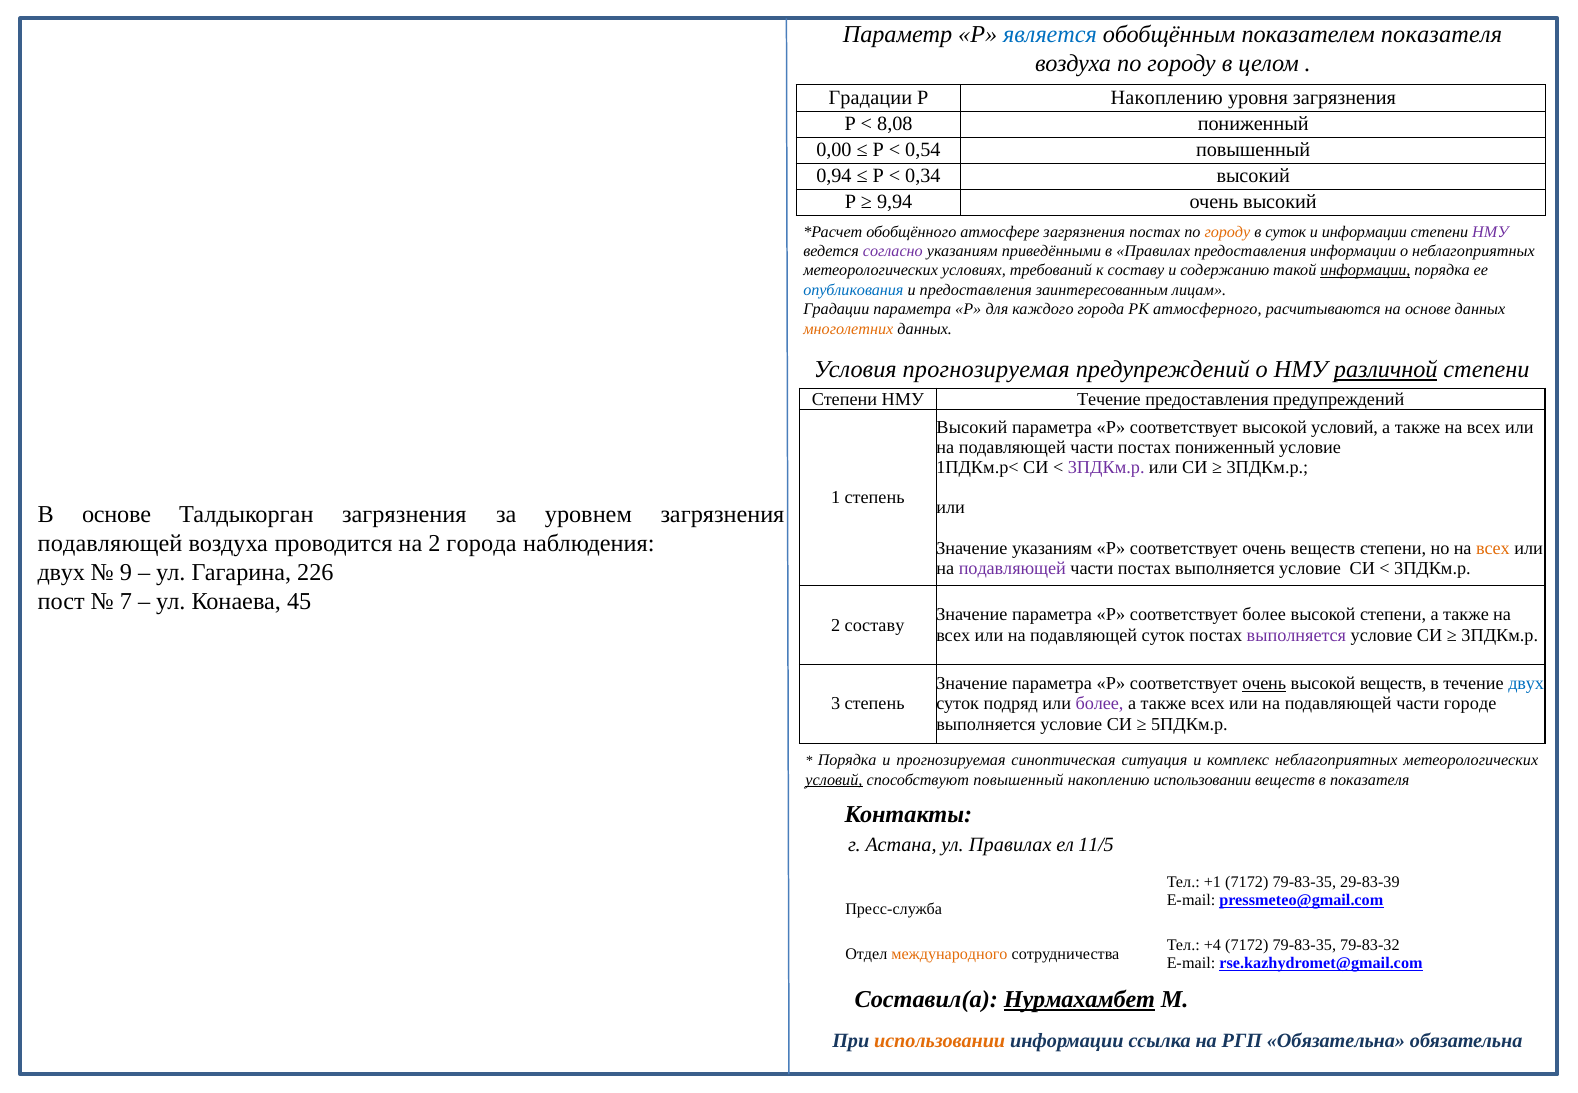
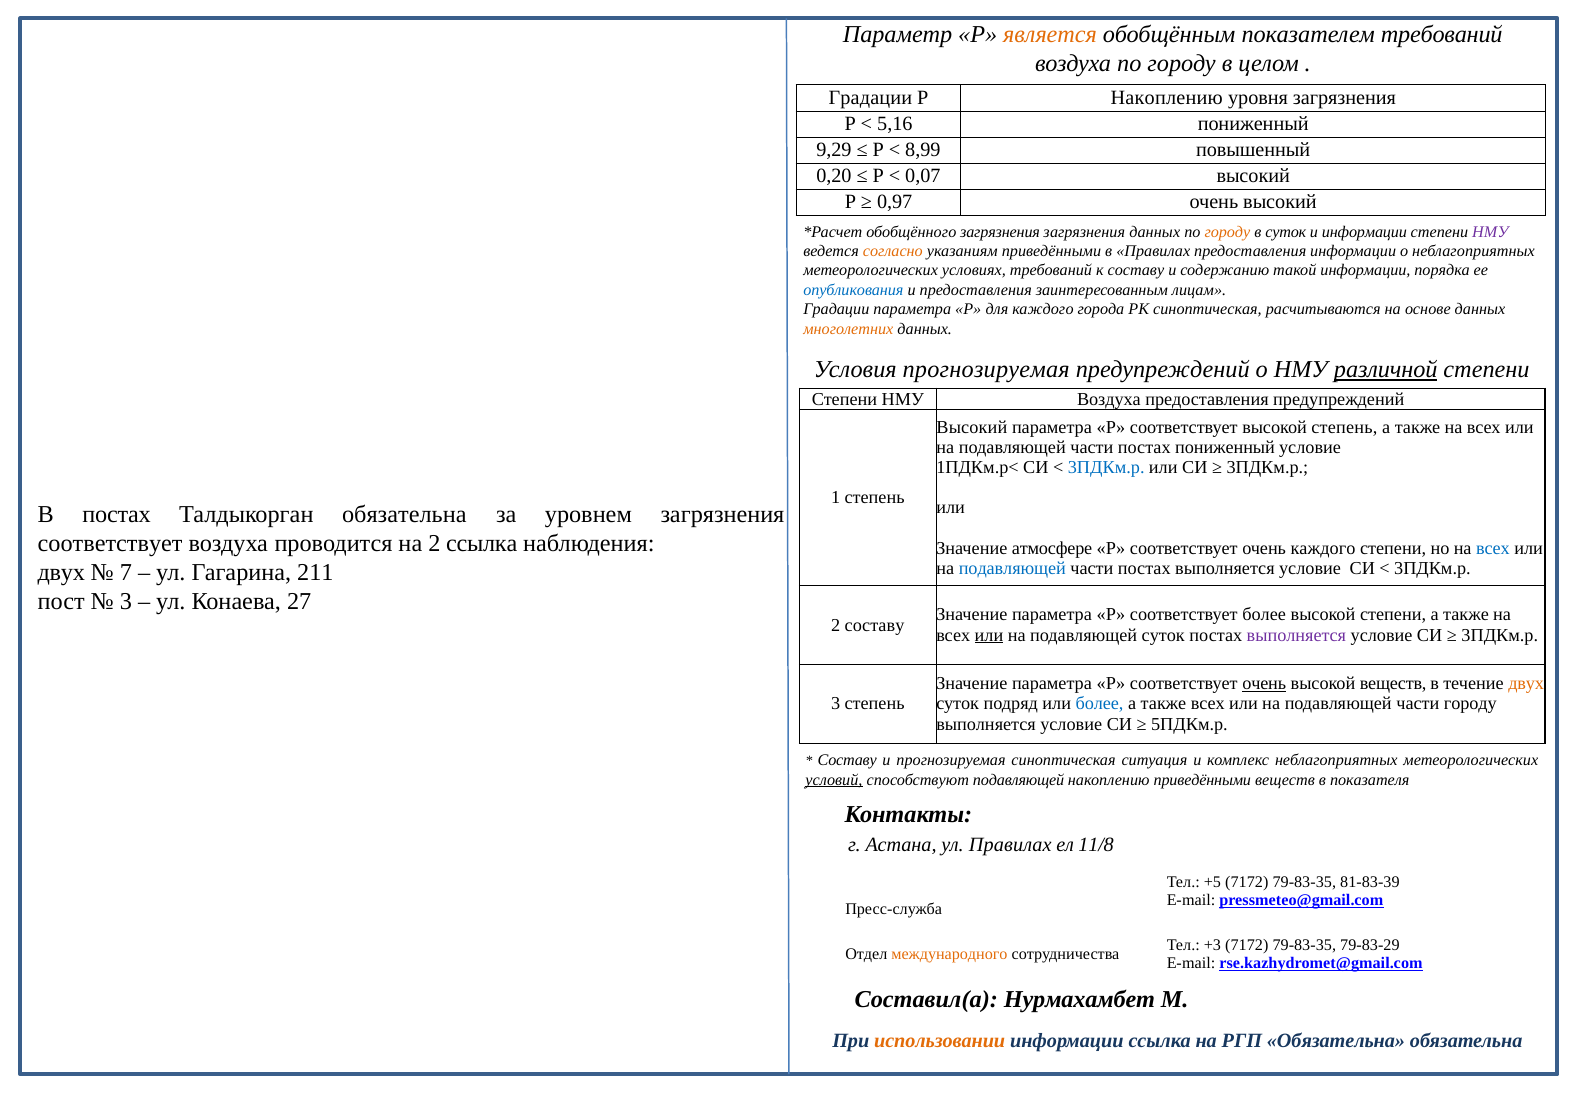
является colour: blue -> orange
показателем показателя: показателя -> требований
8,08: 8,08 -> 5,16
0,00: 0,00 -> 9,29
0,54: 0,54 -> 8,99
0,94: 0,94 -> 0,20
0,34: 0,34 -> 0,07
9,94: 9,94 -> 0,97
обобщённого атмосфере: атмосфере -> загрязнения
загрязнения постах: постах -> данных
согласно colour: purple -> orange
информации at (1365, 270) underline: present -> none
РК атмосферного: атмосферного -> синоптическая
НМУ Течение: Течение -> Воздуха
высокой условий: условий -> степень
3ПДКм.р at (1106, 467) colour: purple -> blue
В основе: основе -> постах
Талдыкорган загрязнения: загрязнения -> обязательна
подавляющей at (110, 543): подавляющей -> соответствует
2 города: города -> ссылка
Значение указаниям: указаниям -> атмосфере
очень веществ: веществ -> каждого
всех at (1493, 548) colour: orange -> blue
подавляющей at (1012, 568) colour: purple -> blue
9: 9 -> 7
226: 226 -> 211
7 at (126, 601): 7 -> 3
45: 45 -> 27
или at (989, 635) underline: none -> present
двух at (1526, 683) colour: blue -> orange
более at (1100, 704) colour: purple -> blue
части городе: городе -> городу
Порядка at (847, 760): Порядка -> Составу
способствуют повышенный: повышенный -> подавляющей
накоплению использовании: использовании -> приведёнными
11/5: 11/5 -> 11/8
+1: +1 -> +5
29-83-39: 29-83-39 -> 81-83-39
+4: +4 -> +3
79-83-32: 79-83-32 -> 79-83-29
Нурмахамбет underline: present -> none
